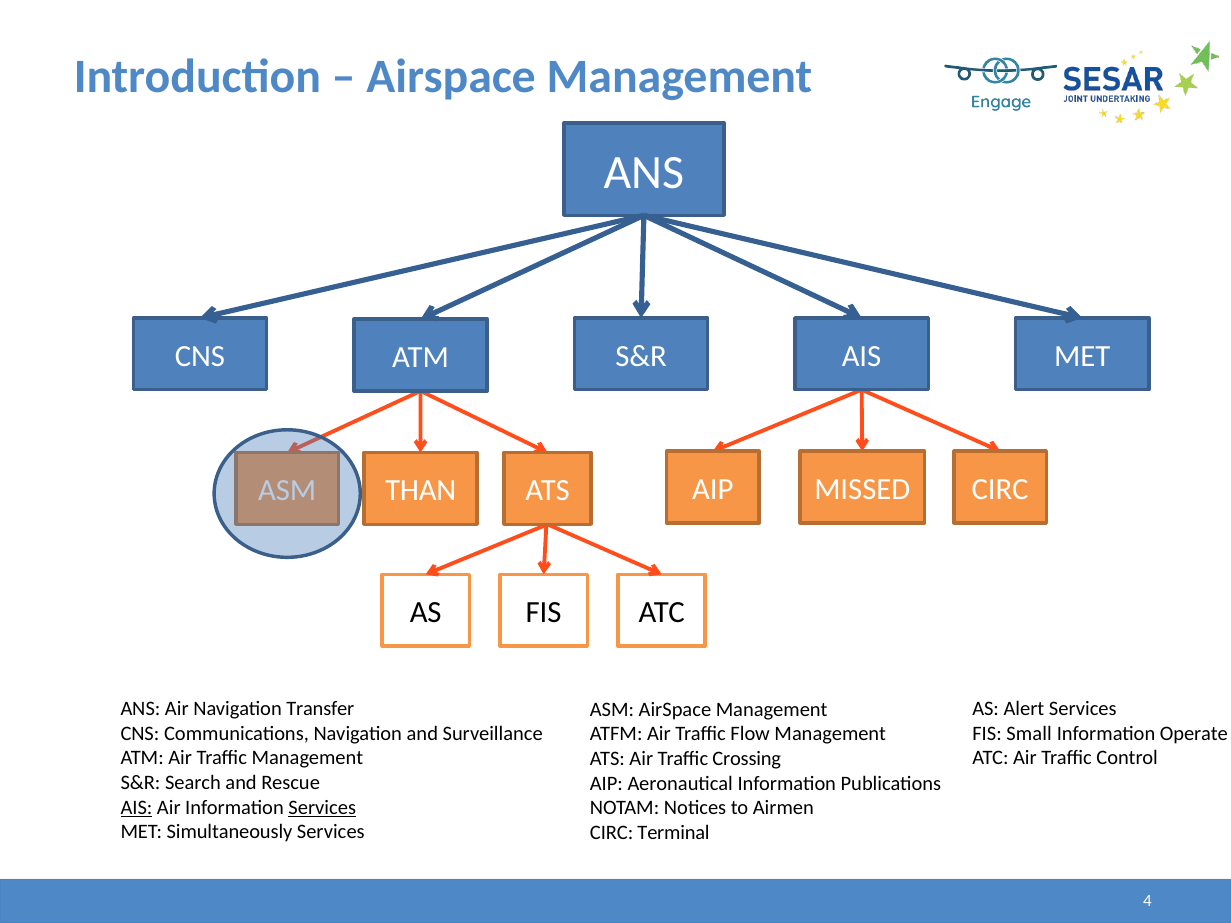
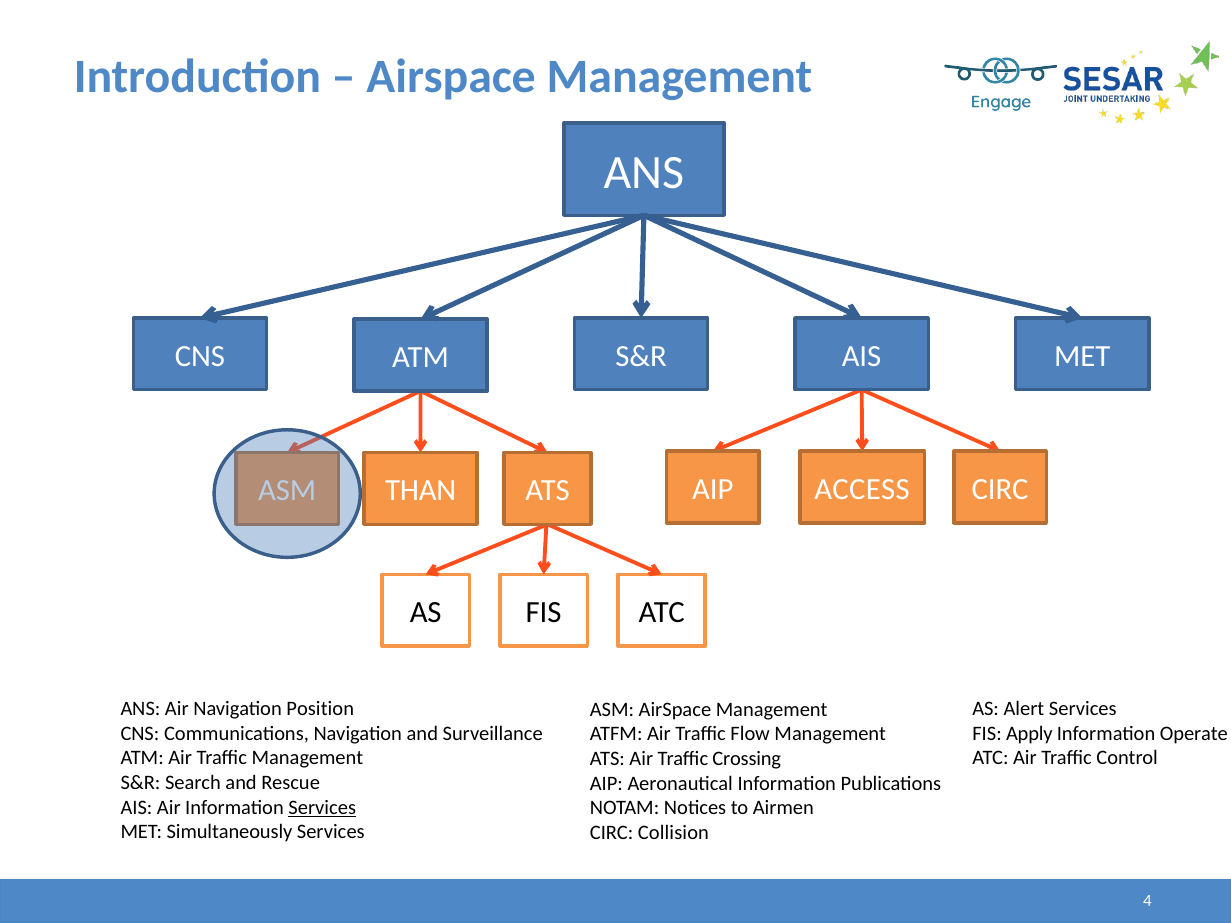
MISSED: MISSED -> ACCESS
Transfer: Transfer -> Position
Small: Small -> Apply
AIS at (136, 808) underline: present -> none
Terminal: Terminal -> Collision
